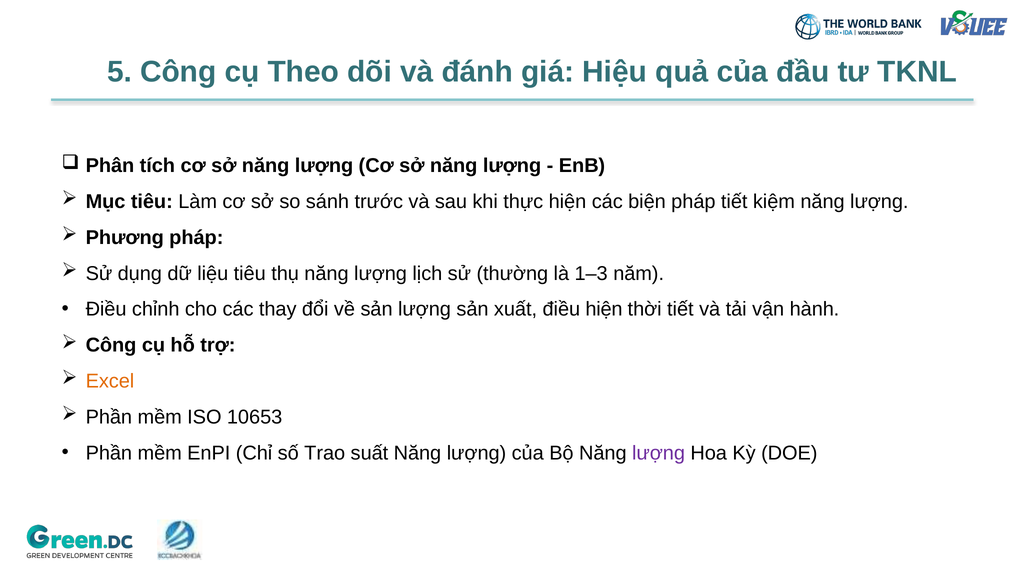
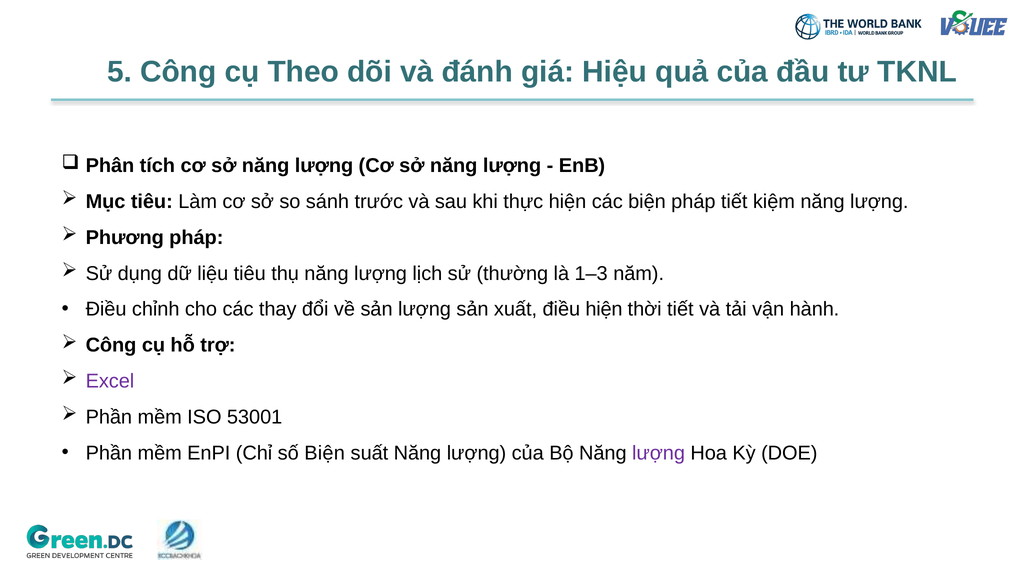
Excel colour: orange -> purple
10653: 10653 -> 53001
số Trao: Trao -> Biện
